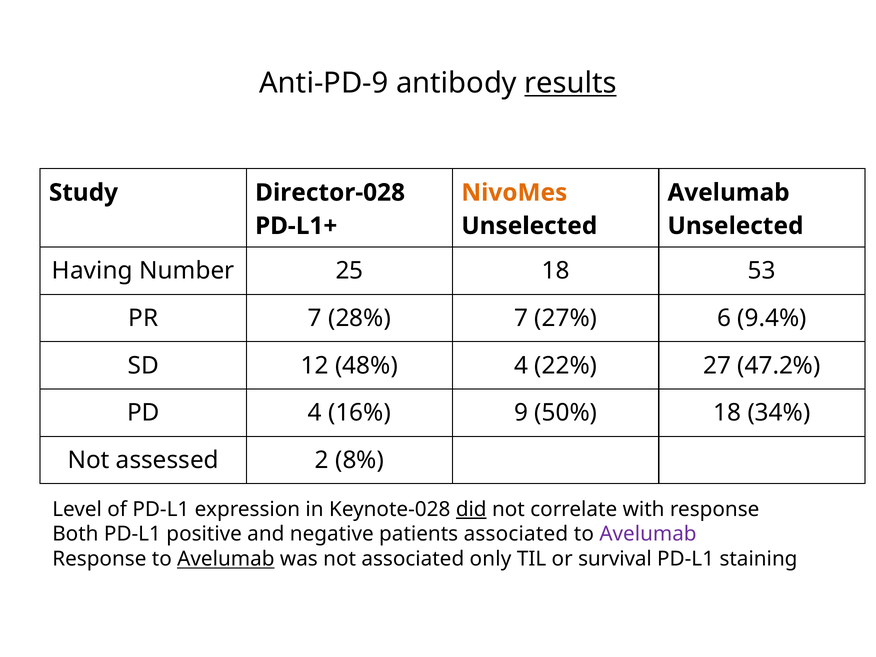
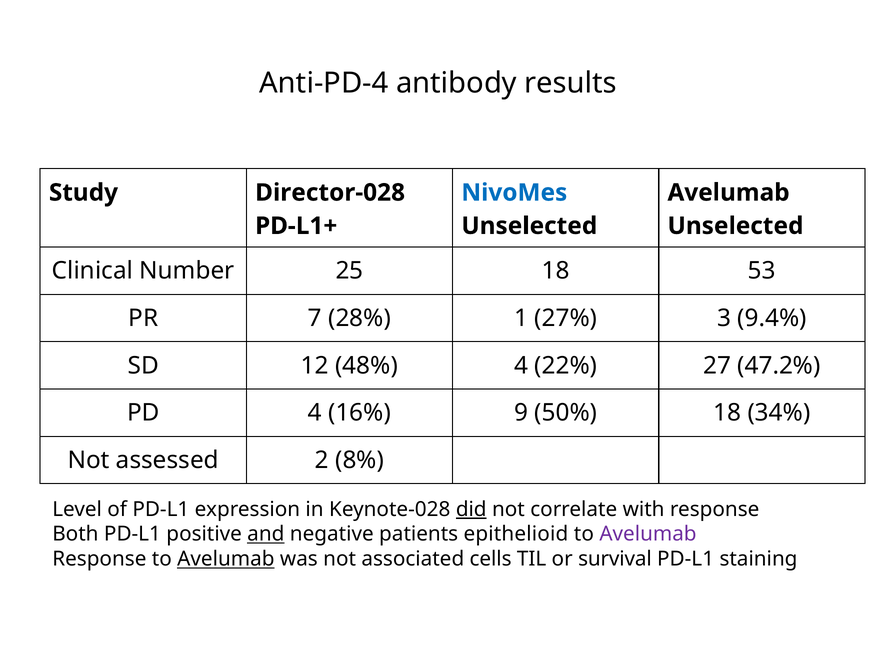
Anti-PD-9: Anti-PD-9 -> Anti-PD-4
results underline: present -> none
NivoMes colour: orange -> blue
Having: Having -> Clinical
28% 7: 7 -> 1
6: 6 -> 3
and underline: none -> present
patients associated: associated -> epithelioid
only: only -> cells
